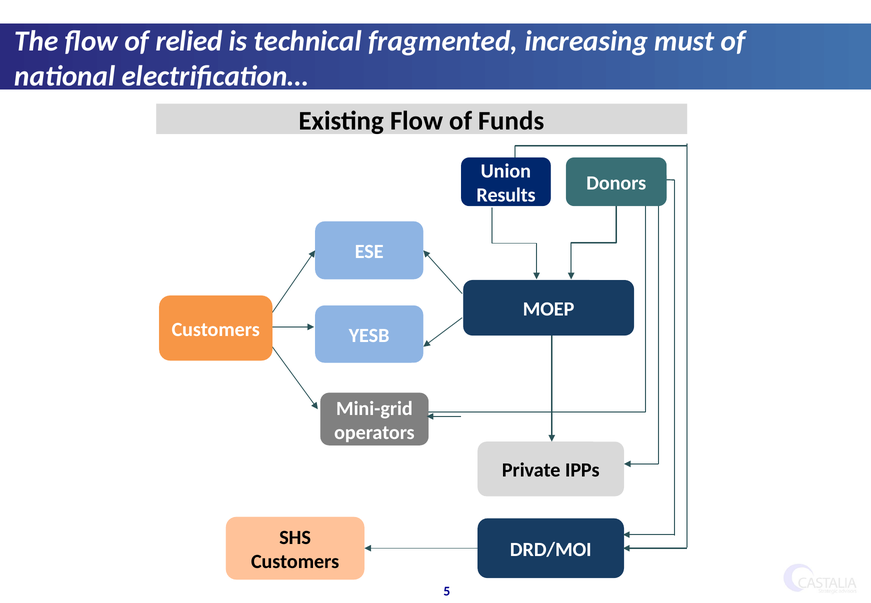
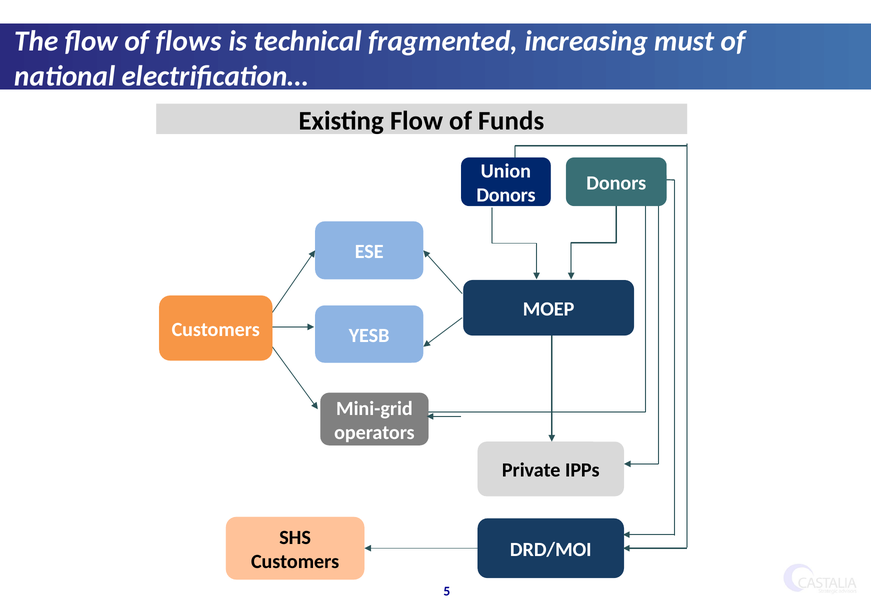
relied: relied -> flows
Results at (506, 195): Results -> Donors
